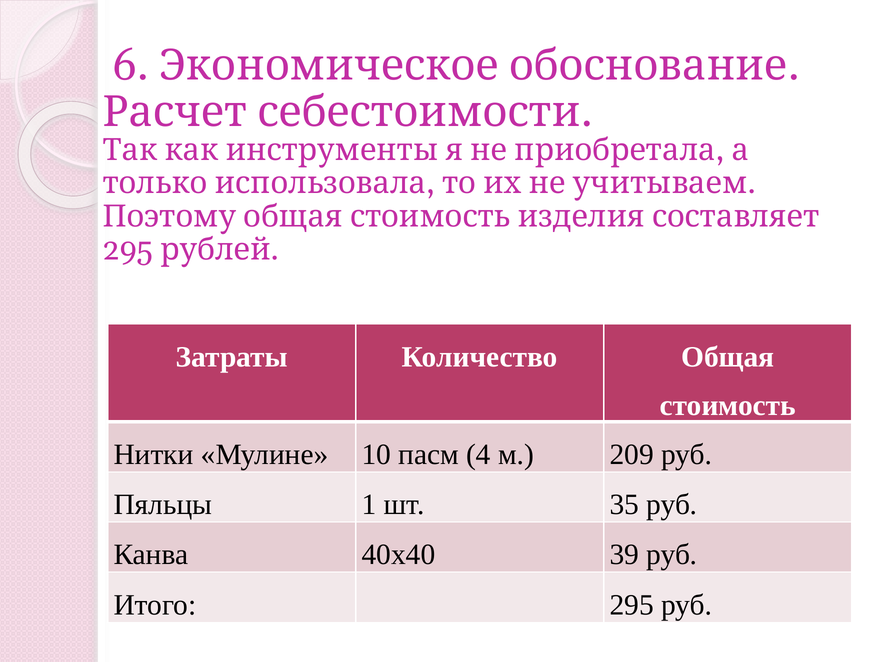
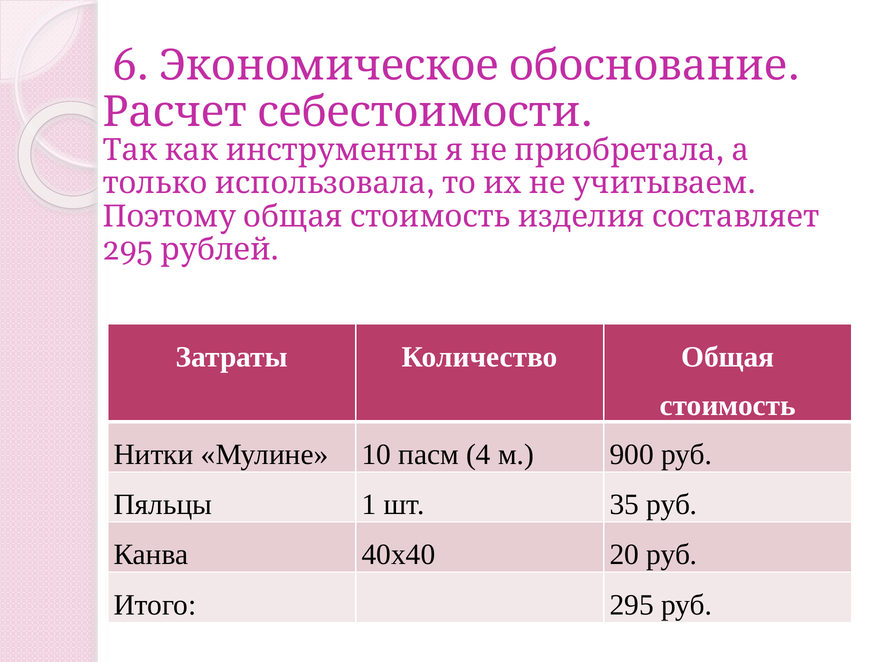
209: 209 -> 900
39: 39 -> 20
